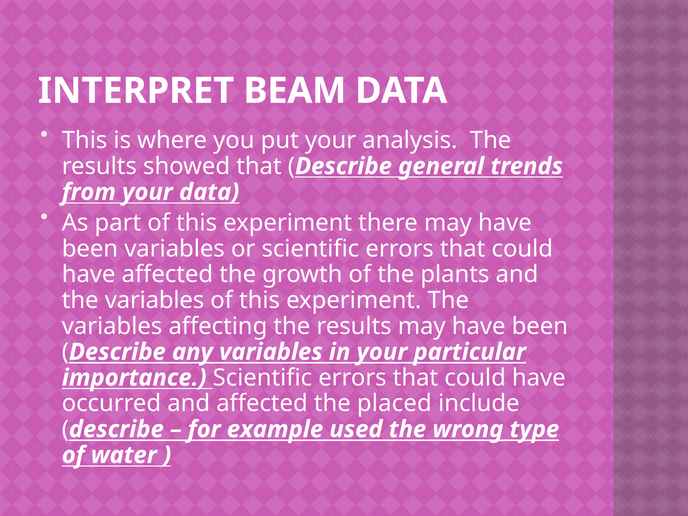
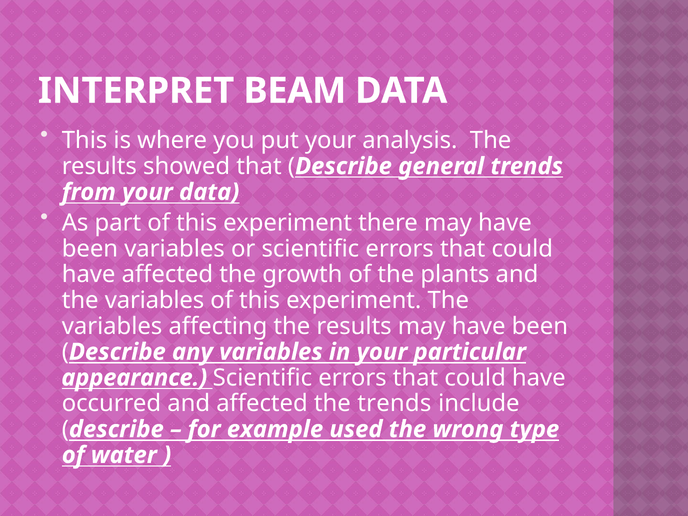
importance: importance -> appearance
the placed: placed -> trends
